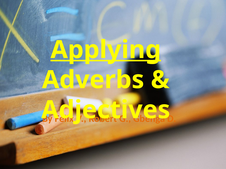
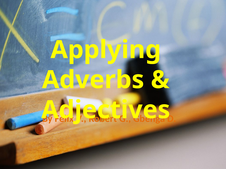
Applying underline: present -> none
